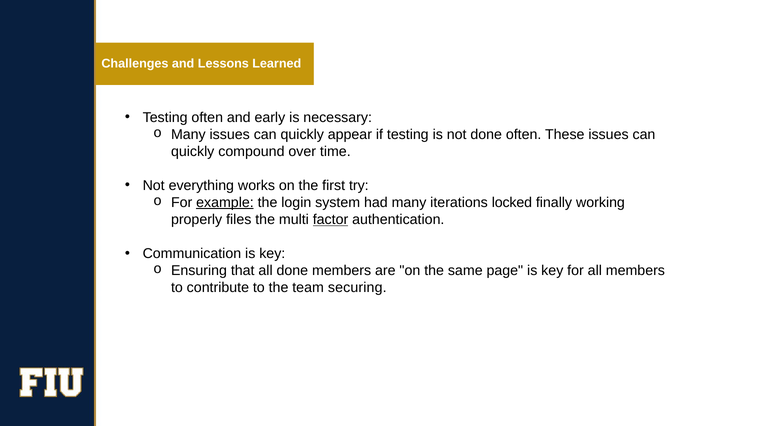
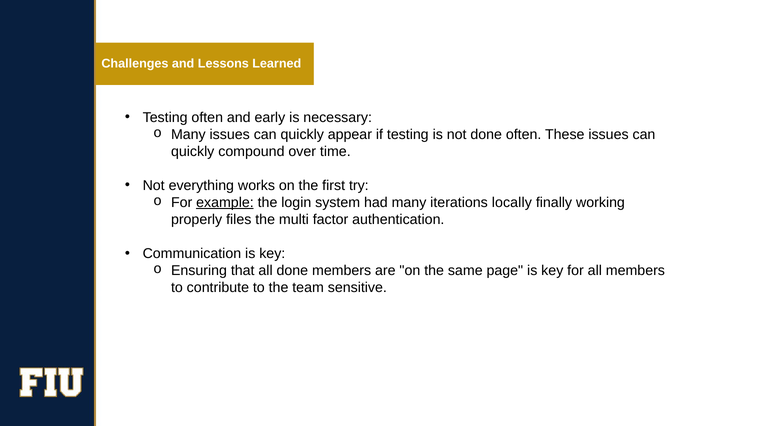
locked: locked -> locally
factor underline: present -> none
securing: securing -> sensitive
